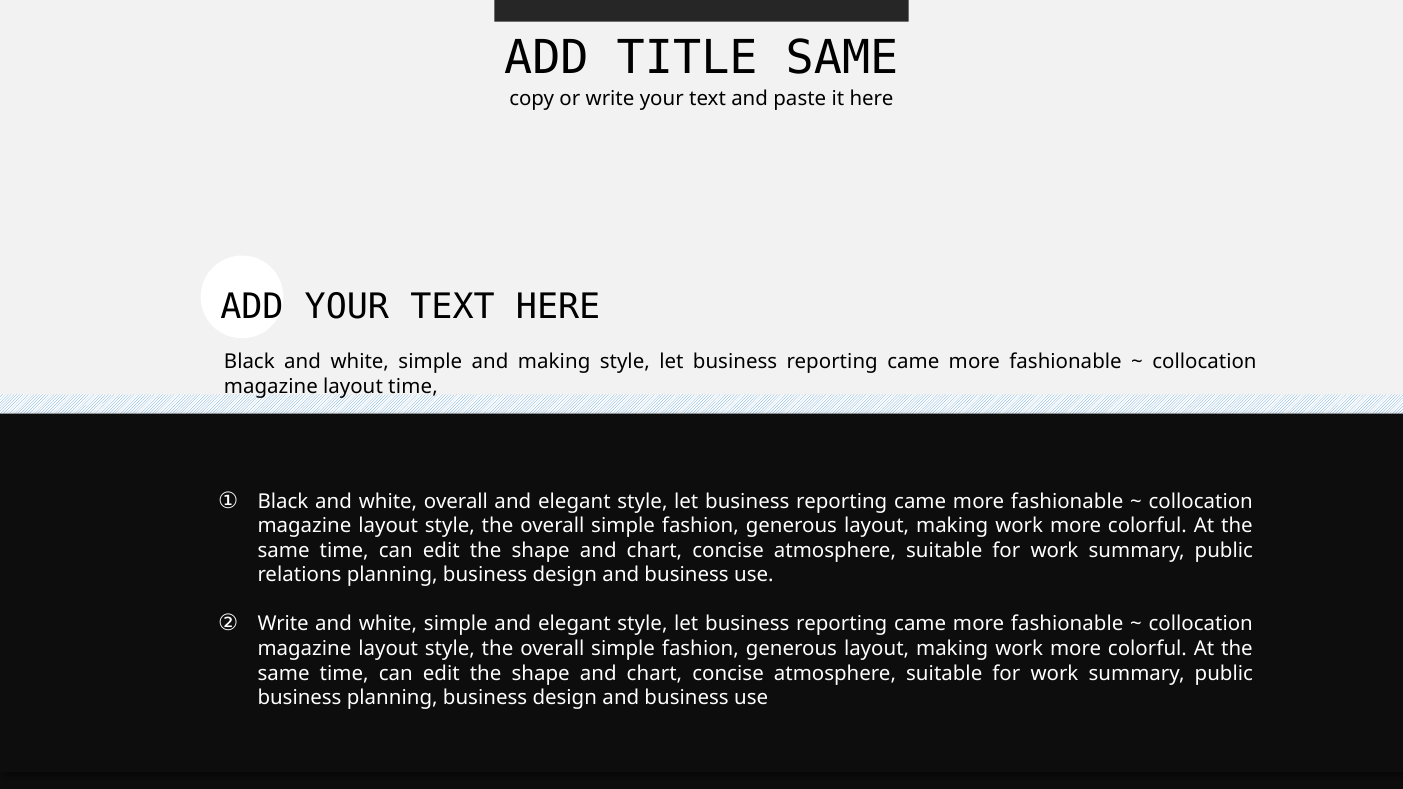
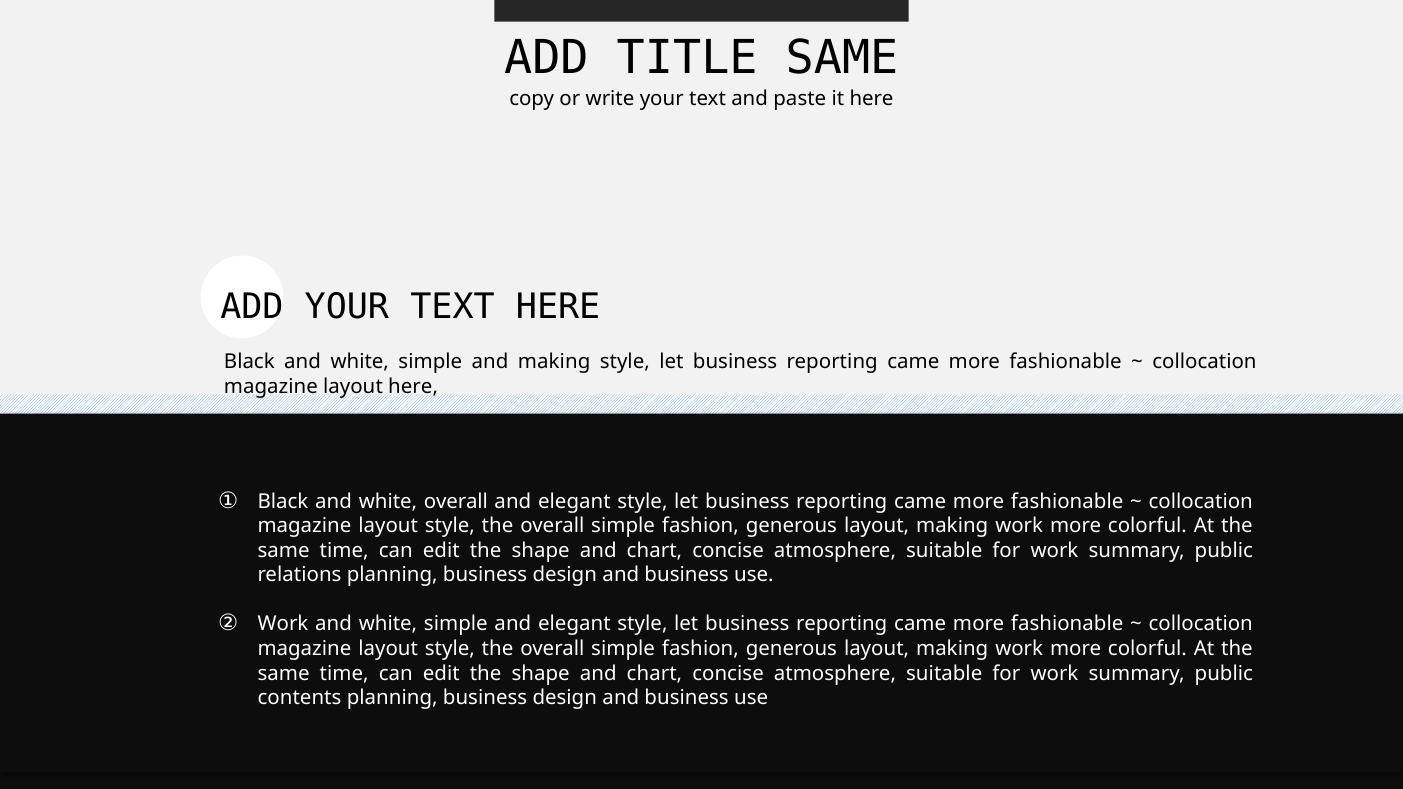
layout time: time -> here
Write at (283, 624): Write -> Work
business at (300, 698): business -> contents
